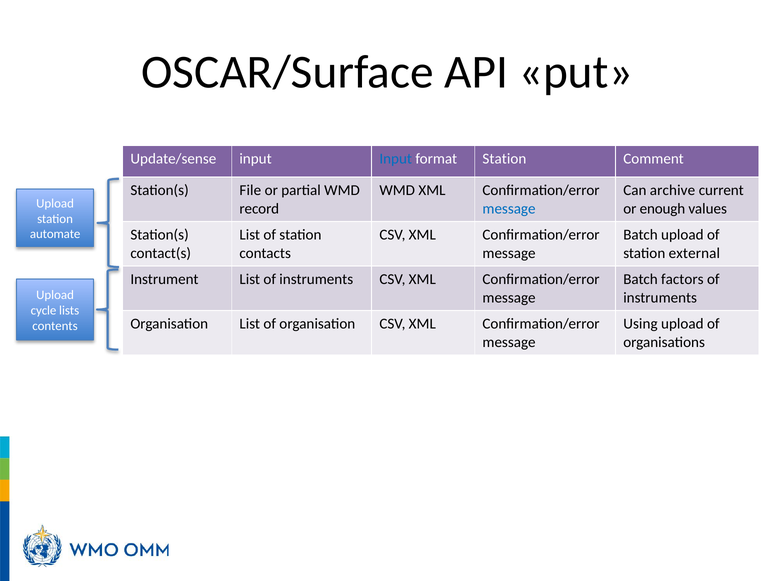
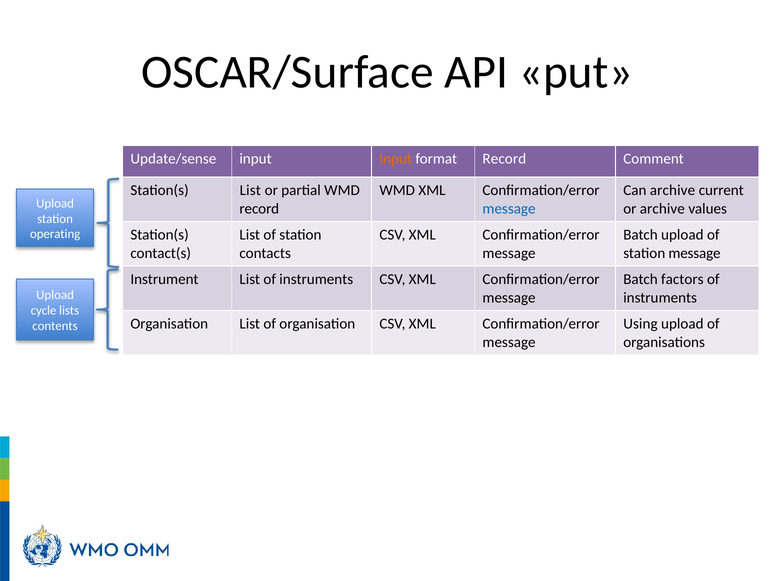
Input at (396, 159) colour: blue -> orange
format Station: Station -> Record
Station(s File: File -> List
or enough: enough -> archive
automate: automate -> operating
station external: external -> message
